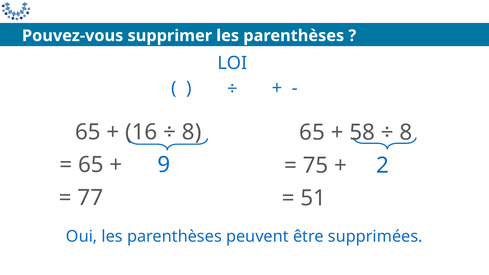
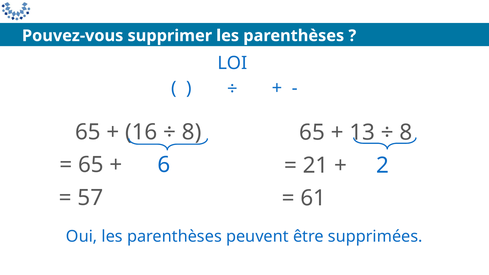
58: 58 -> 13
9: 9 -> 6
75: 75 -> 21
77: 77 -> 57
51: 51 -> 61
